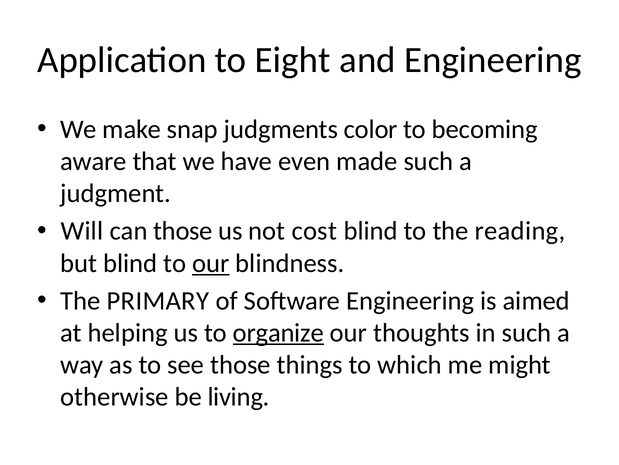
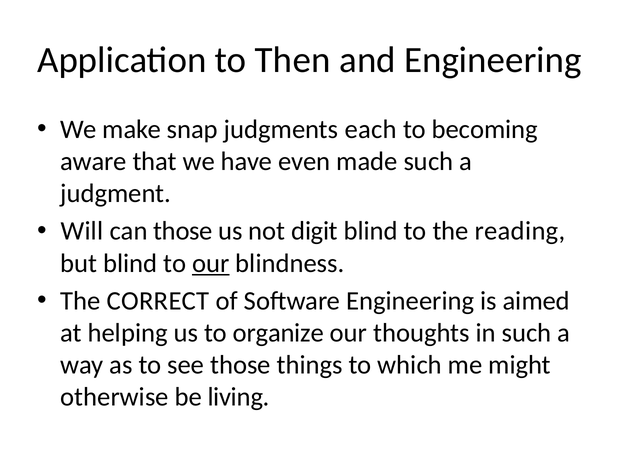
Eight: Eight -> Then
color: color -> each
cost: cost -> digit
PRIMARY: PRIMARY -> CORRECT
organize underline: present -> none
